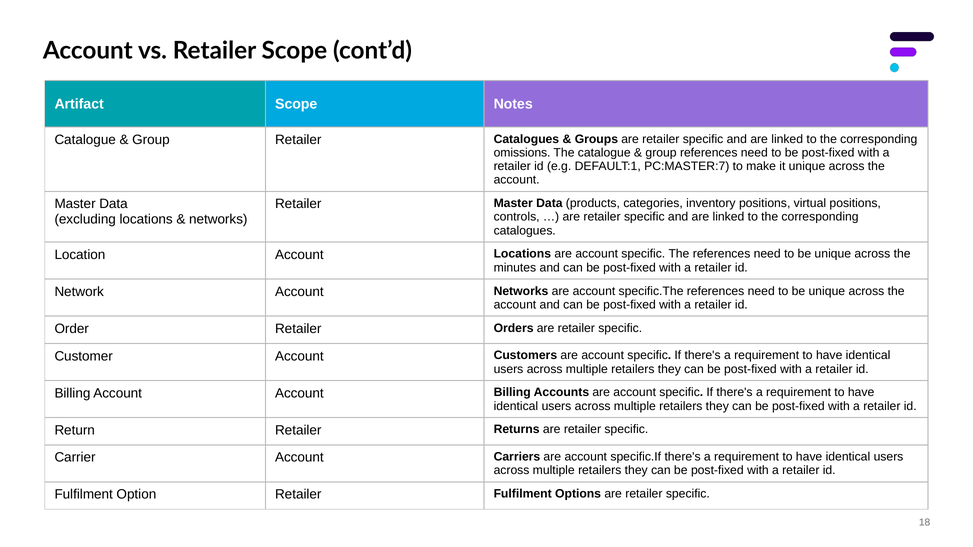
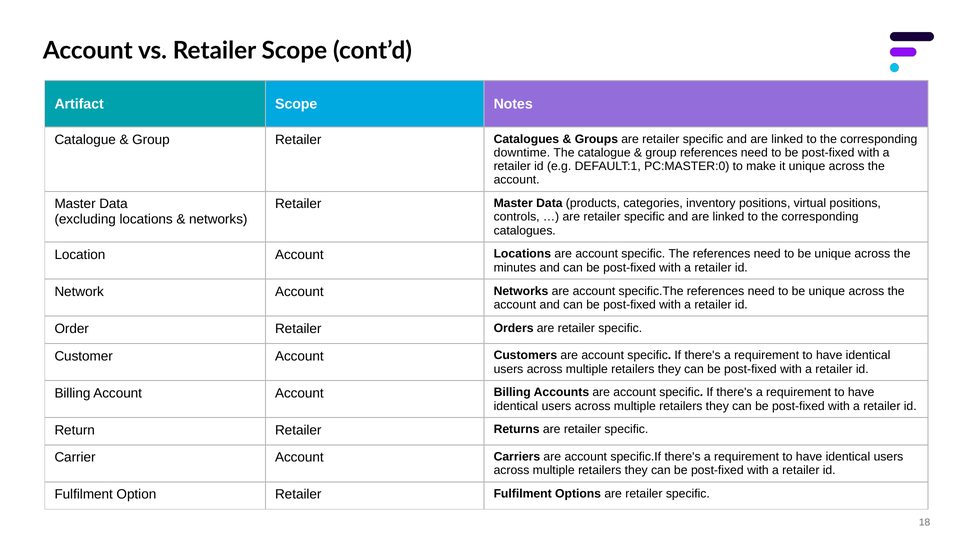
omissions: omissions -> downtime
PC:MASTER:7: PC:MASTER:7 -> PC:MASTER:0
